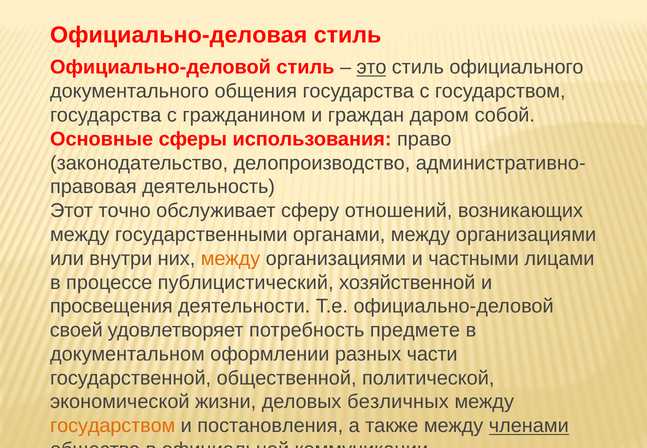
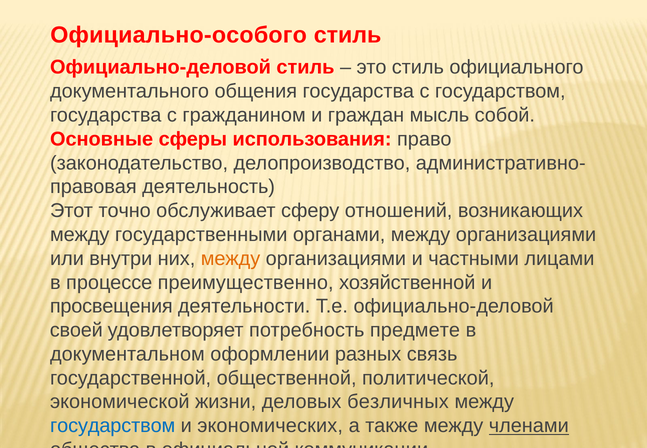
Официально-деловая: Официально-деловая -> Официально-особого
это underline: present -> none
даром: даром -> мысль
публицистический: публицистический -> преимущественно
части: части -> связь
государством at (113, 426) colour: orange -> blue
постановления: постановления -> экономических
